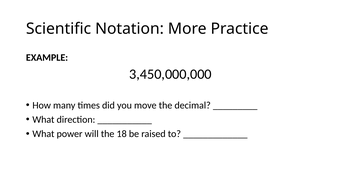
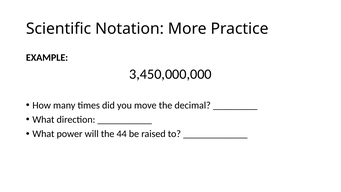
18: 18 -> 44
